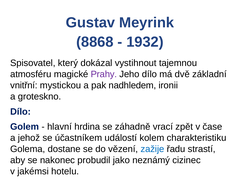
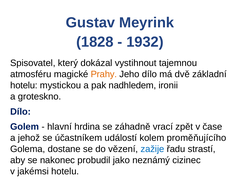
8868: 8868 -> 1828
Prahy colour: purple -> orange
vnitřní at (24, 85): vnitřní -> hotelu
charakteristiku: charakteristiku -> proměňujícího
